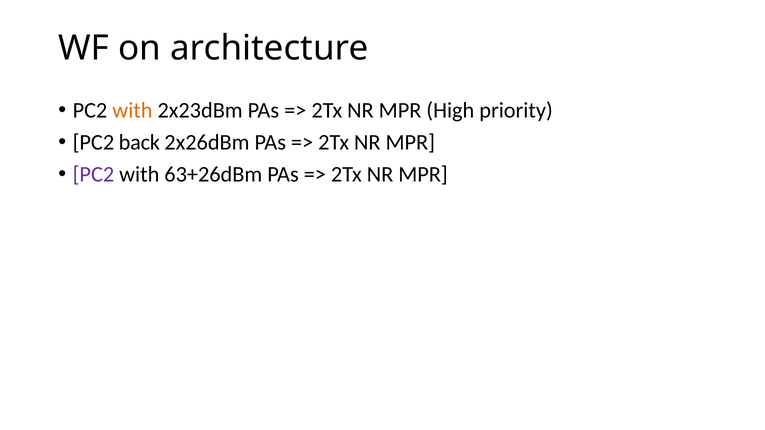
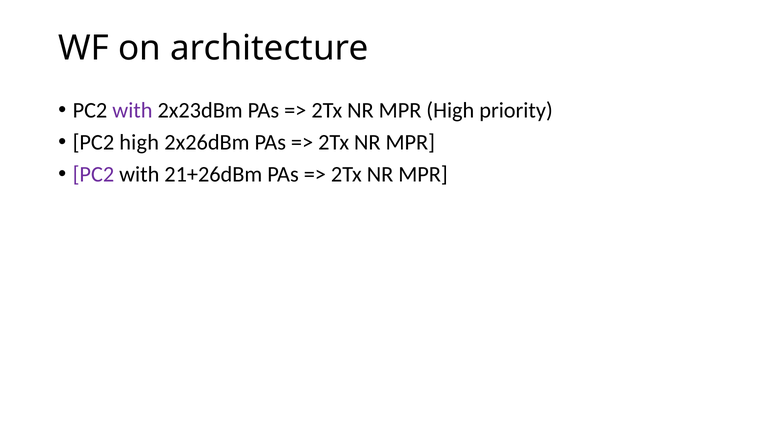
with at (132, 110) colour: orange -> purple
PC2 back: back -> high
63+26dBm: 63+26dBm -> 21+26dBm
